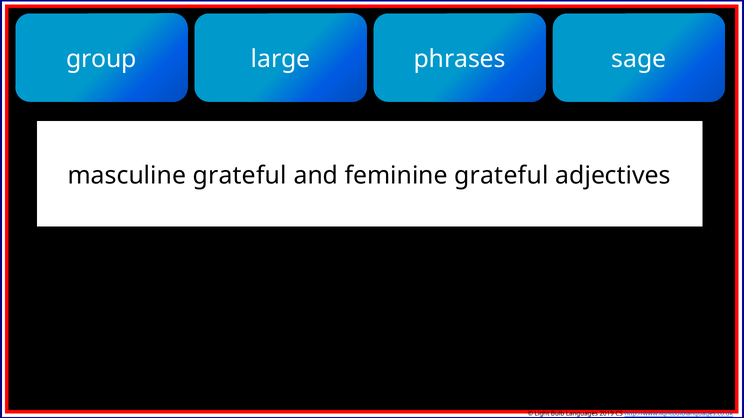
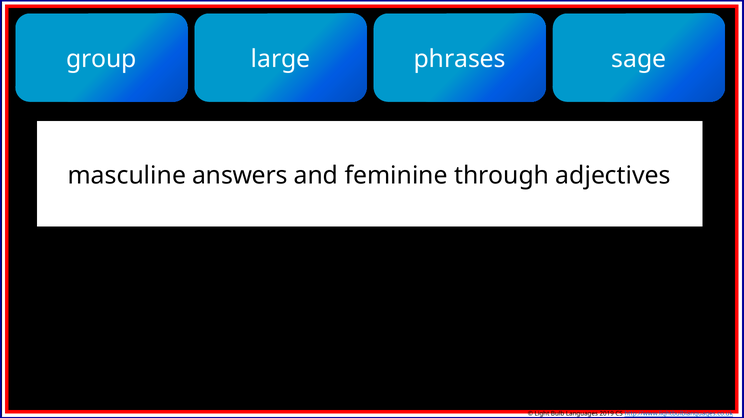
masculine grateful: grateful -> answers
feminine grateful: grateful -> through
